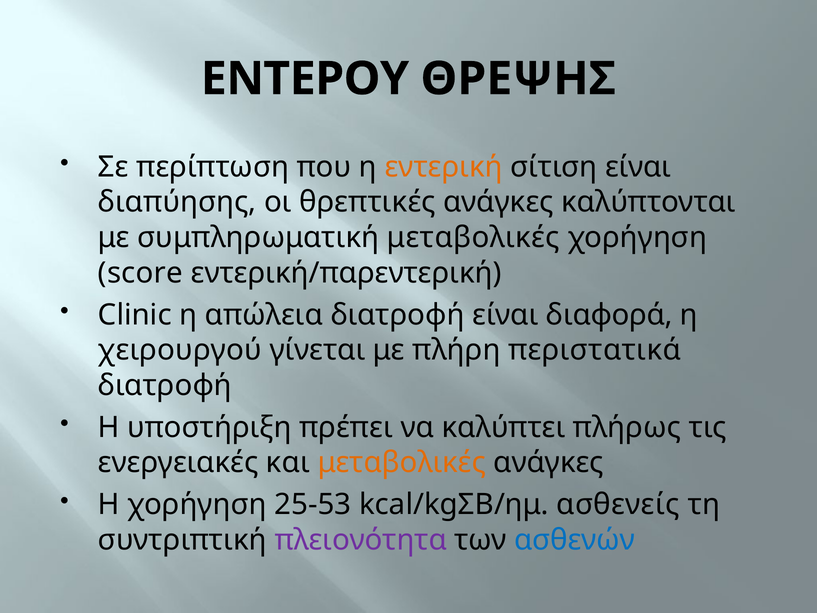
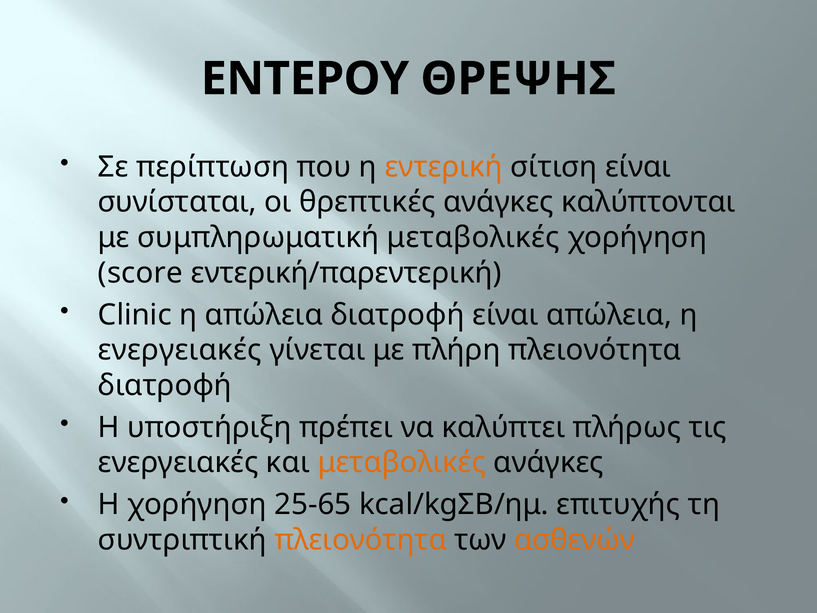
διαπύησης: διαπύησης -> συνίσταται
είναι διαφορά: διαφορά -> απώλεια
χειρουργού at (180, 350): χειρουργού -> ενεργειακές
πλήρη περιστατικά: περιστατικά -> πλειονότητα
25-53: 25-53 -> 25-65
ασθενείς: ασθενείς -> επιτυχής
πλειονότητα at (361, 540) colour: purple -> orange
ασθενών colour: blue -> orange
